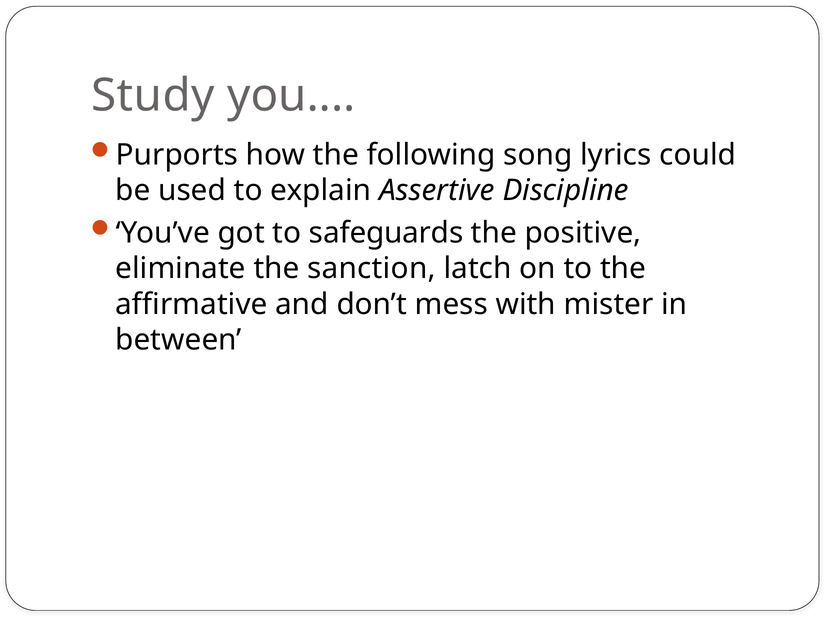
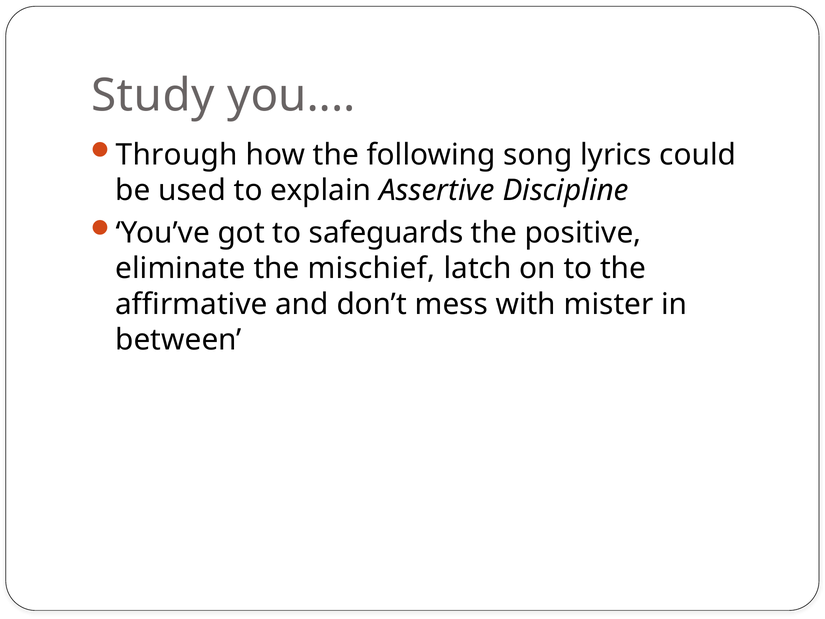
Purports: Purports -> Through
sanction: sanction -> mischief
